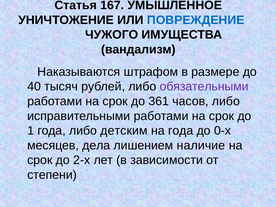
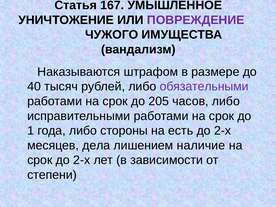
ПОВРЕЖДЕНИЕ colour: blue -> purple
361: 361 -> 205
детским: детским -> стороны
на года: года -> есть
0-х at (223, 131): 0-х -> 2-х
